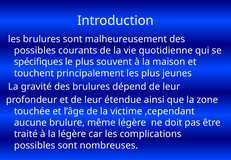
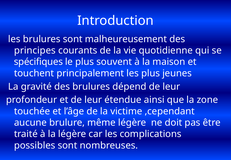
possibles at (35, 50): possibles -> principes
